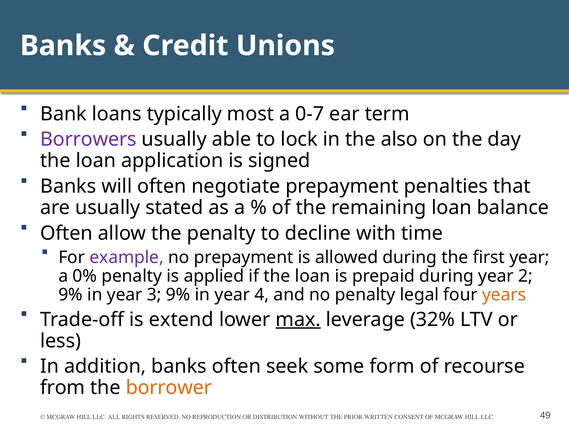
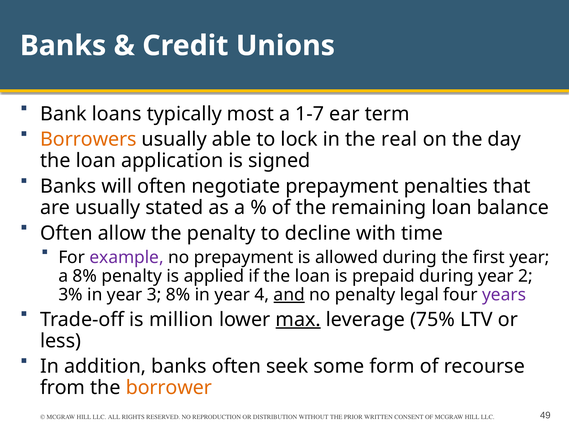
0-7: 0-7 -> 1-7
Borrowers colour: purple -> orange
also: also -> real
a 0%: 0% -> 8%
9% at (71, 295): 9% -> 3%
3 9%: 9% -> 8%
and underline: none -> present
years colour: orange -> purple
extend: extend -> million
32%: 32% -> 75%
